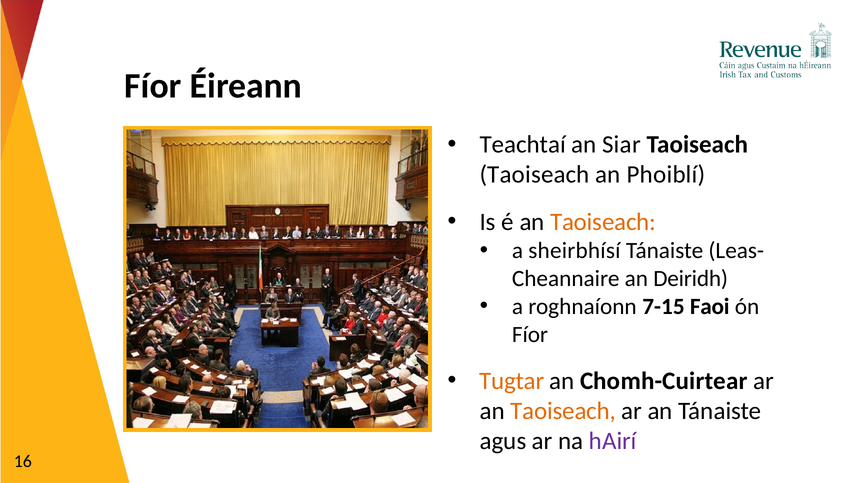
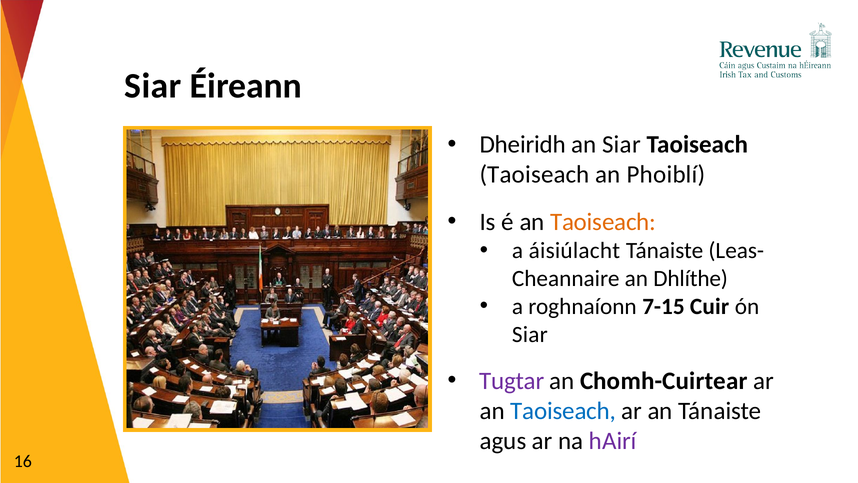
Fíor at (153, 86): Fíor -> Siar
Teachtaí: Teachtaí -> Dheiridh
sheirbhísí: sheirbhísí -> áisiúlacht
Deiridh: Deiridh -> Dhlíthe
Faoi: Faoi -> Cuir
Fíor at (530, 334): Fíor -> Siar
Tugtar colour: orange -> purple
Taoiseach at (563, 410) colour: orange -> blue
